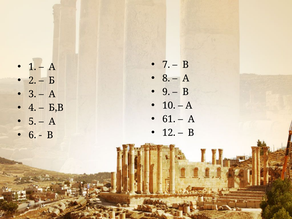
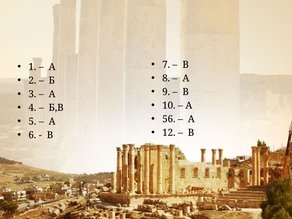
61: 61 -> 56
